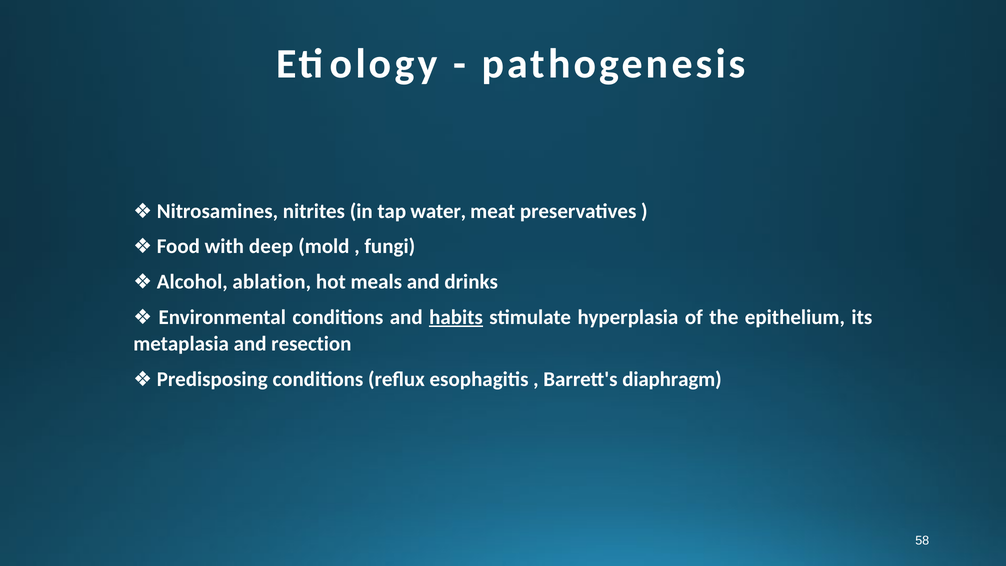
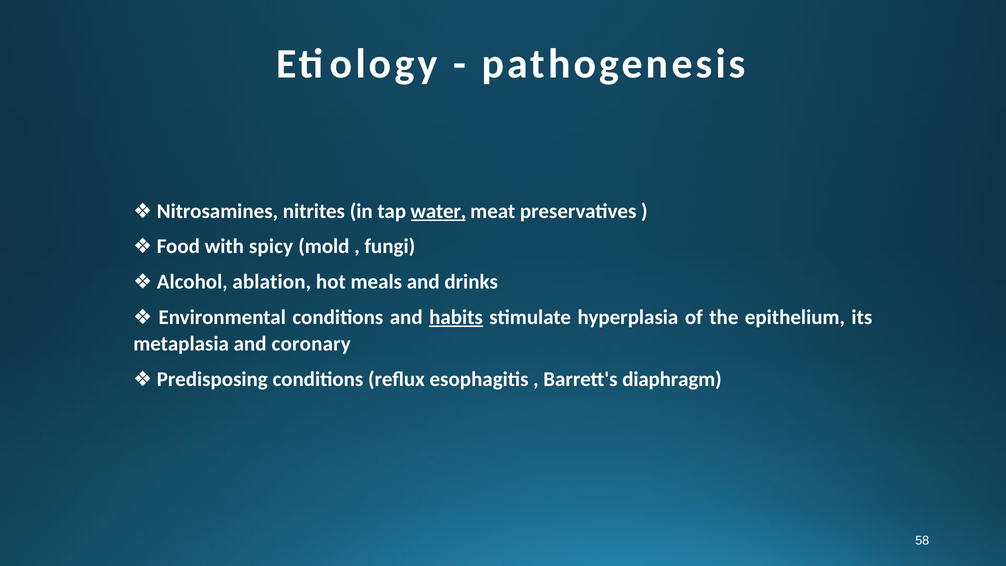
water underline: none -> present
deep: deep -> spicy
resection: resection -> coronary
